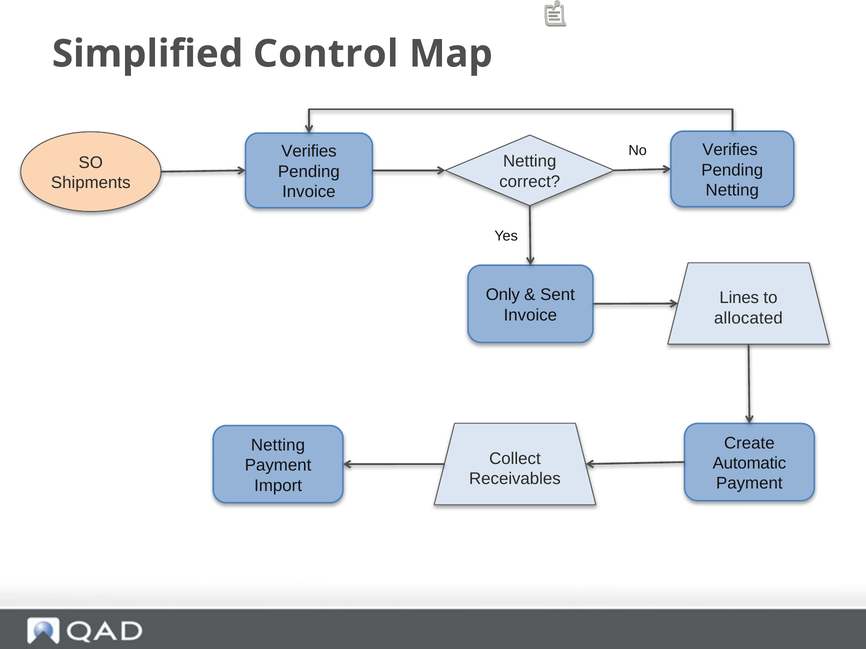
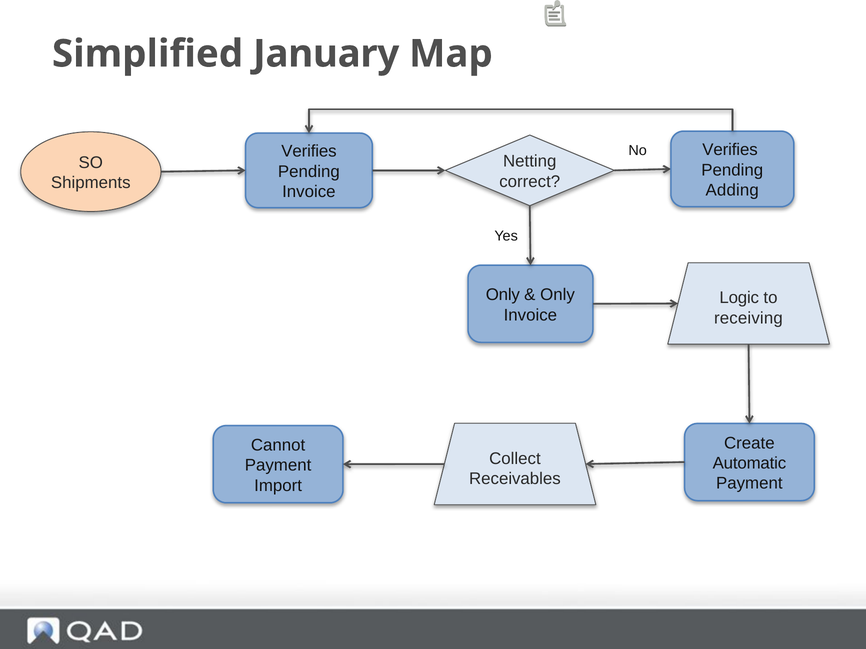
Control: Control -> January
Netting at (732, 190): Netting -> Adding
Sent at (558, 295): Sent -> Only
Lines: Lines -> Logic
allocated: allocated -> receiving
Netting at (278, 445): Netting -> Cannot
